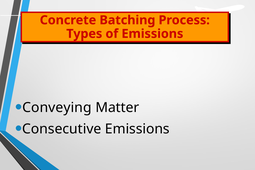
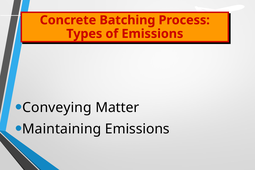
Consecutive: Consecutive -> Maintaining
